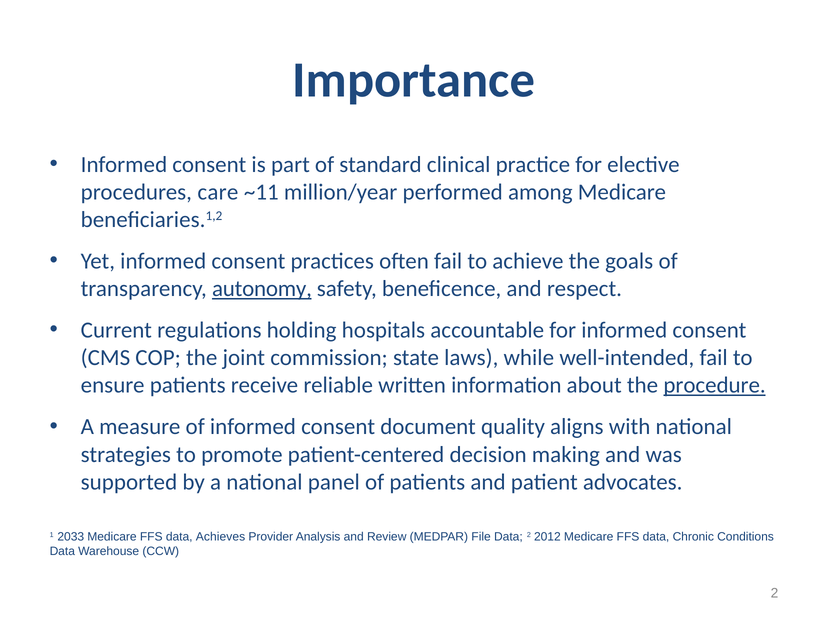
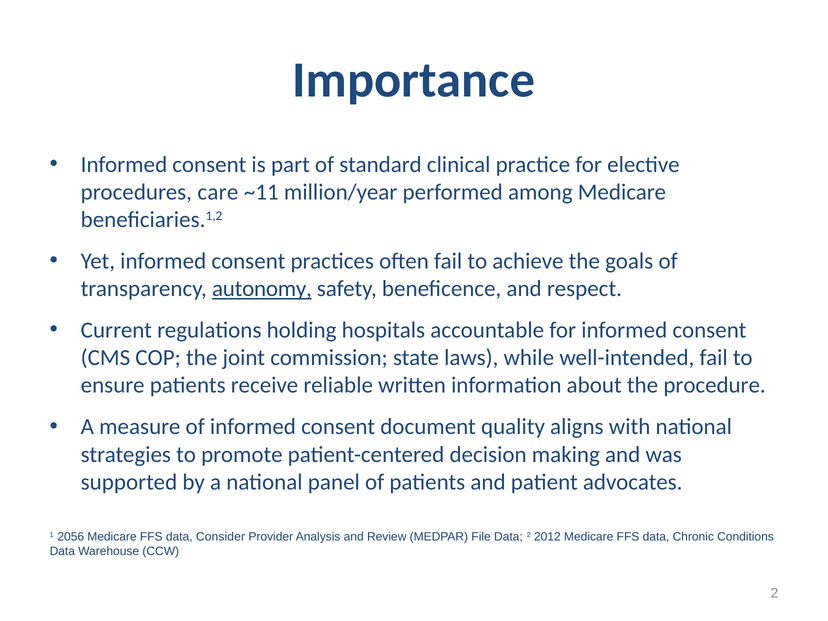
procedure underline: present -> none
2033: 2033 -> 2056
Achieves: Achieves -> Consider
